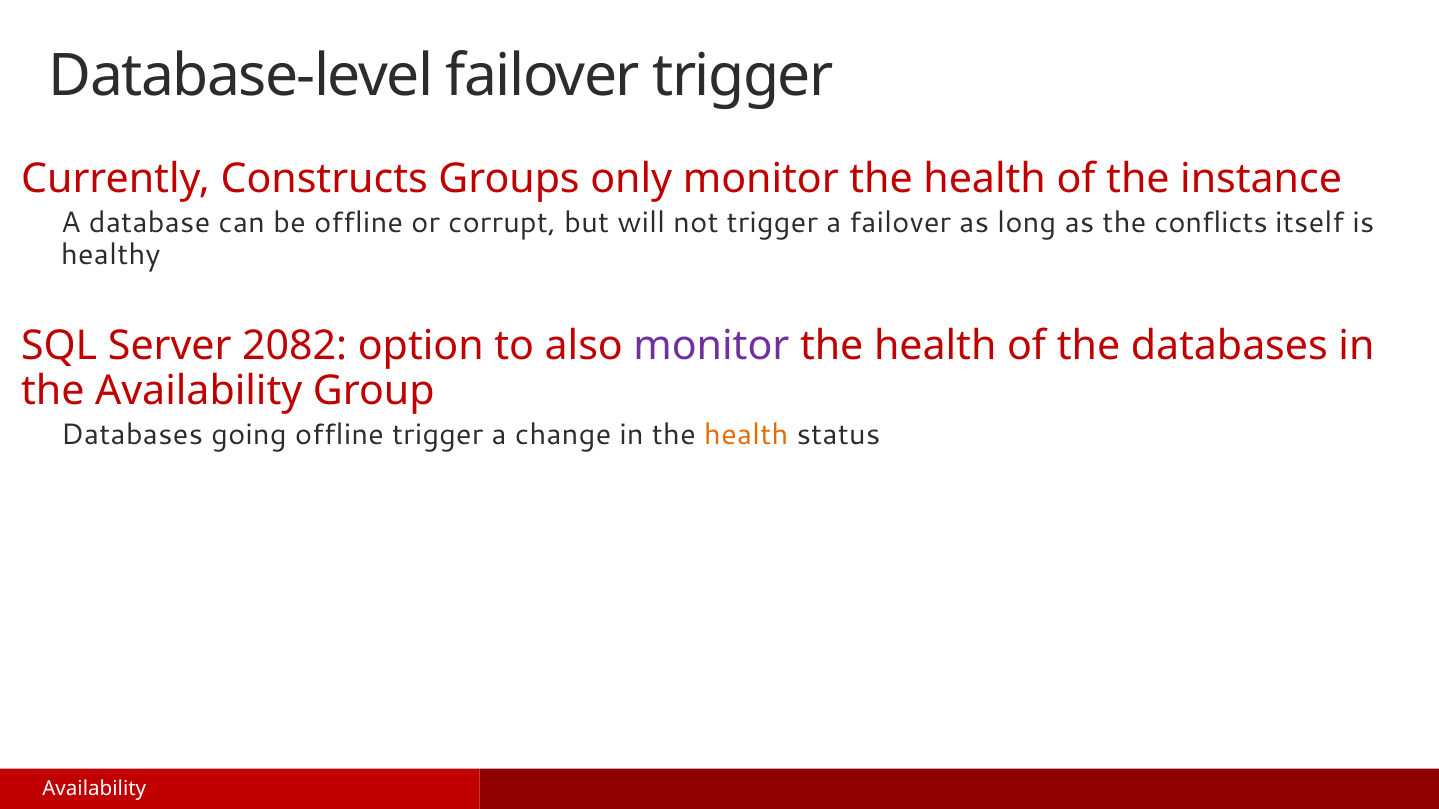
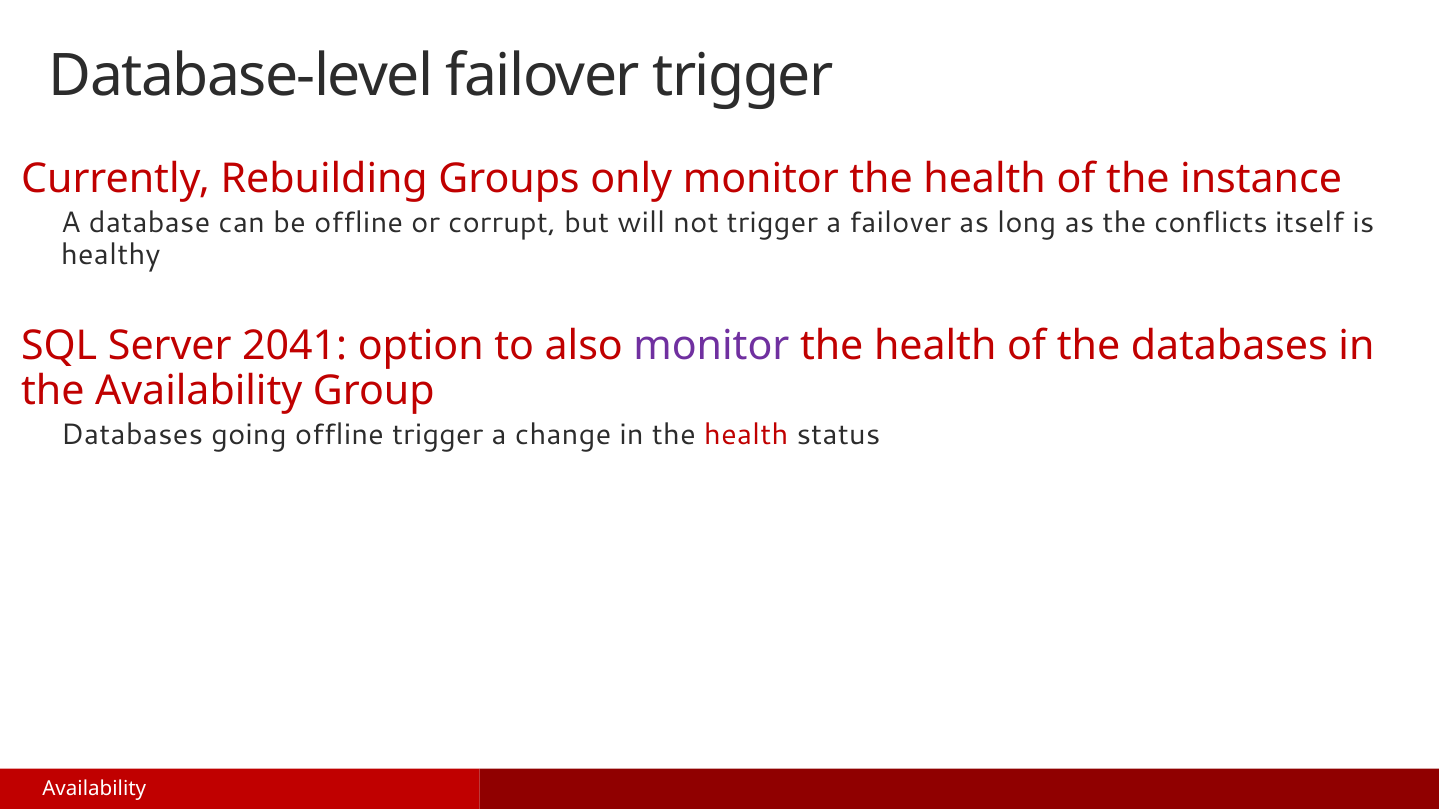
Constructs: Constructs -> Rebuilding
2082: 2082 -> 2041
health at (746, 435) colour: orange -> red
